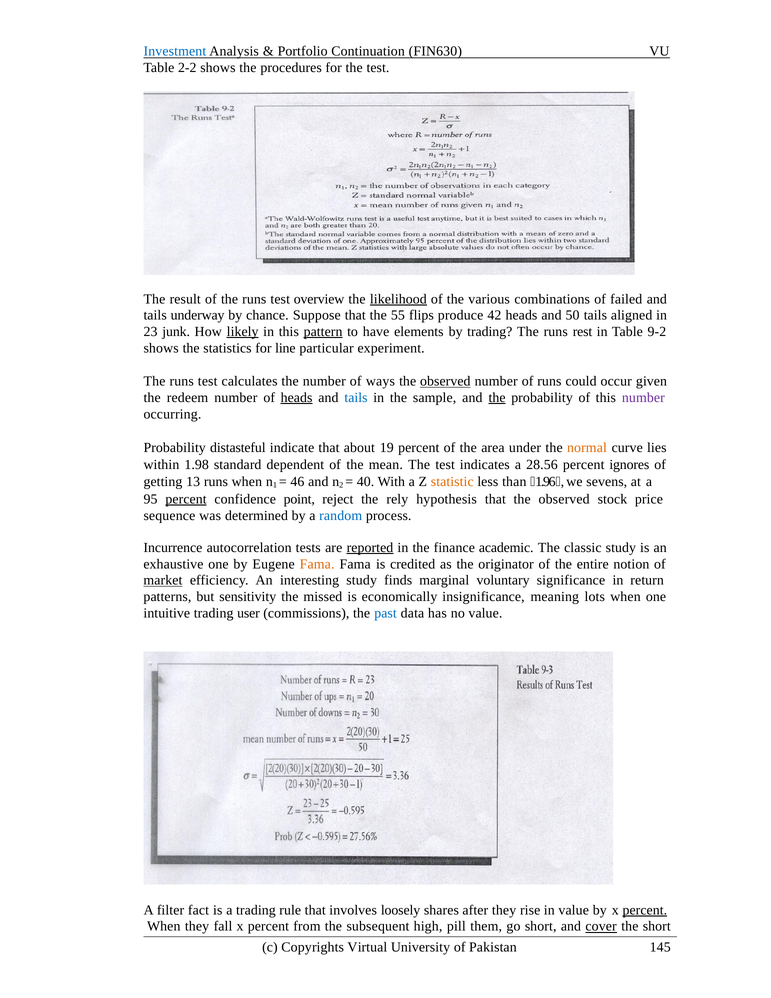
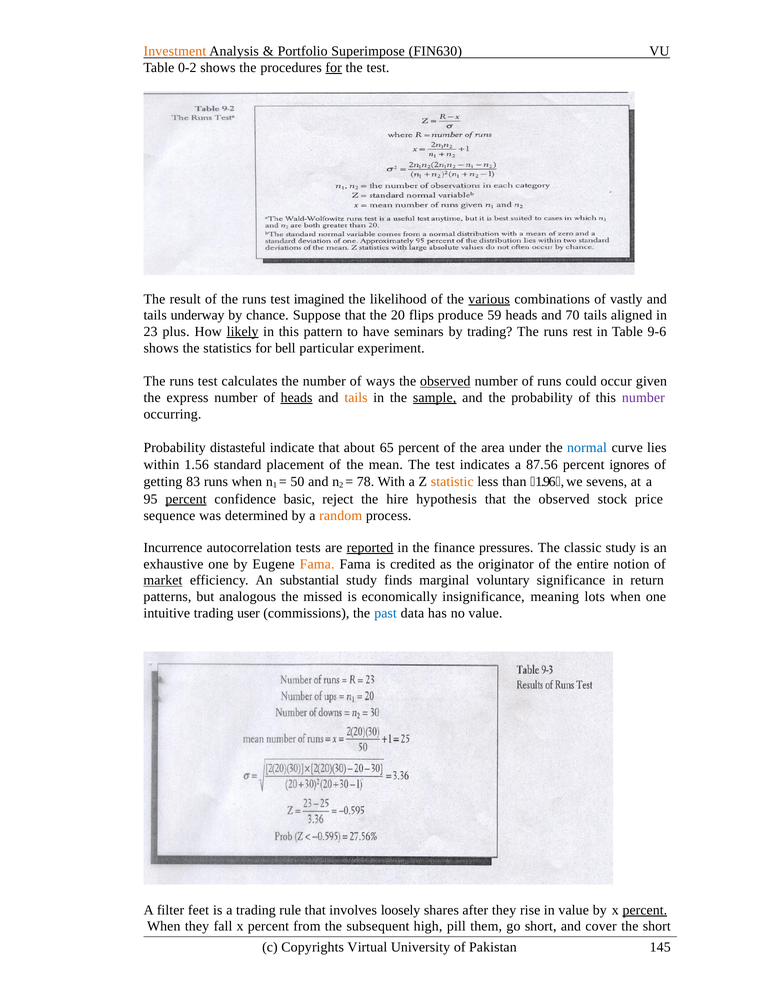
Investment colour: blue -> orange
Continuation: Continuation -> Superimpose
2-2: 2-2 -> 0-2
for at (334, 68) underline: none -> present
overview: overview -> imagined
likelihood underline: present -> none
various underline: none -> present
failed: failed -> vastly
55: 55 -> 20
42: 42 -> 59
50: 50 -> 70
junk: junk -> plus
pattern underline: present -> none
elements: elements -> seminars
9-2: 9-2 -> 9-6
line: line -> bell
redeem: redeem -> express
tails at (356, 398) colour: blue -> orange
sample underline: none -> present
the at (497, 398) underline: present -> none
19: 19 -> 65
normal colour: orange -> blue
1.98: 1.98 -> 1.56
dependent: dependent -> placement
28.56: 28.56 -> 87.56
13: 13 -> 83
46: 46 -> 50
40: 40 -> 78
point: point -> basic
rely: rely -> hire
random colour: blue -> orange
academic: academic -> pressures
interesting: interesting -> substantial
sensitivity: sensitivity -> analogous
fact: fact -> feet
cover underline: present -> none
